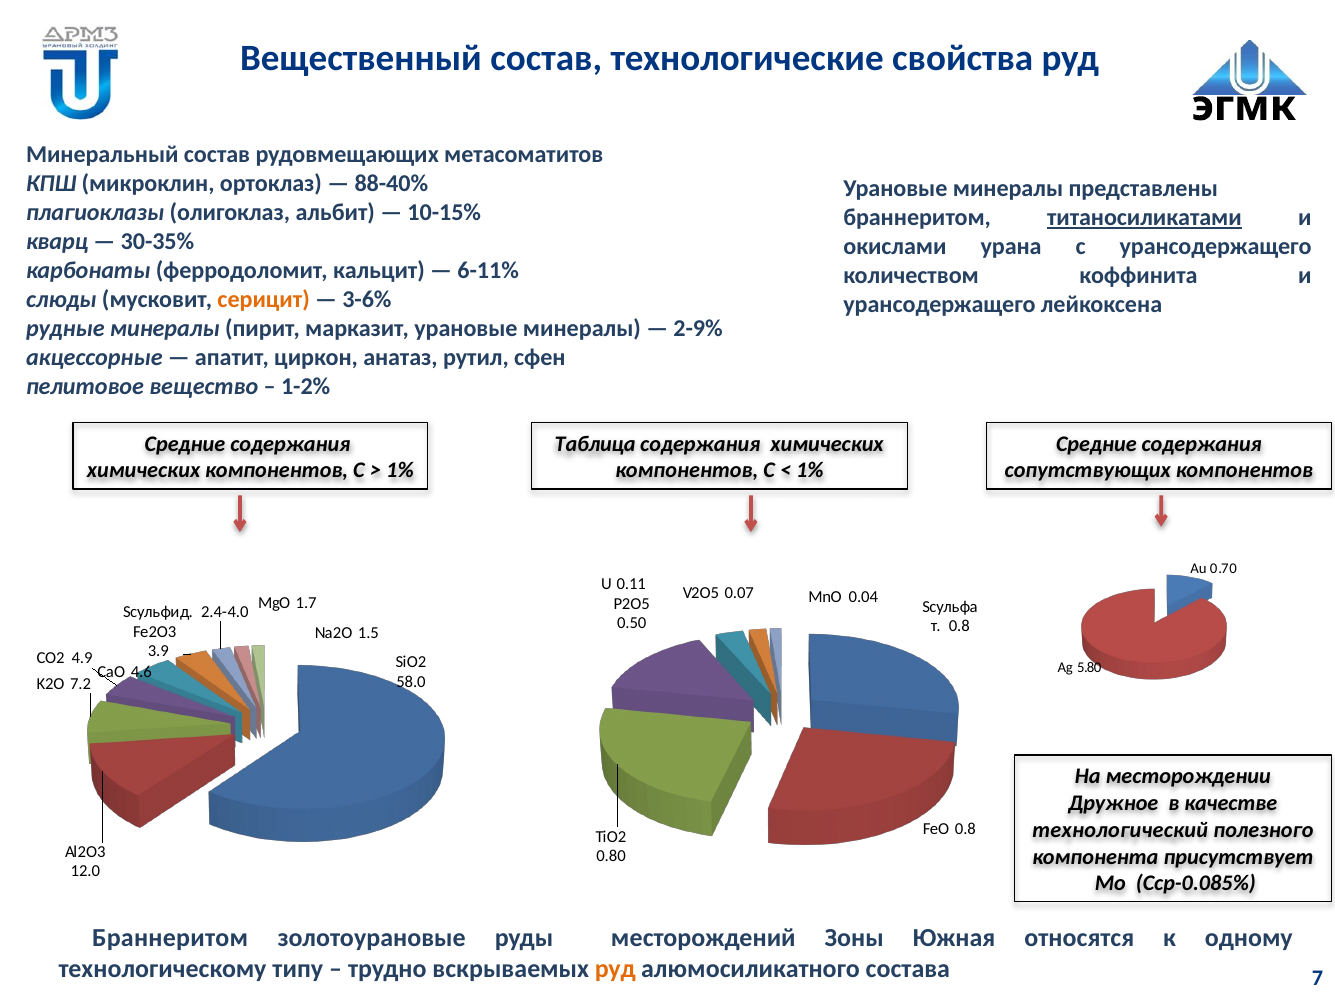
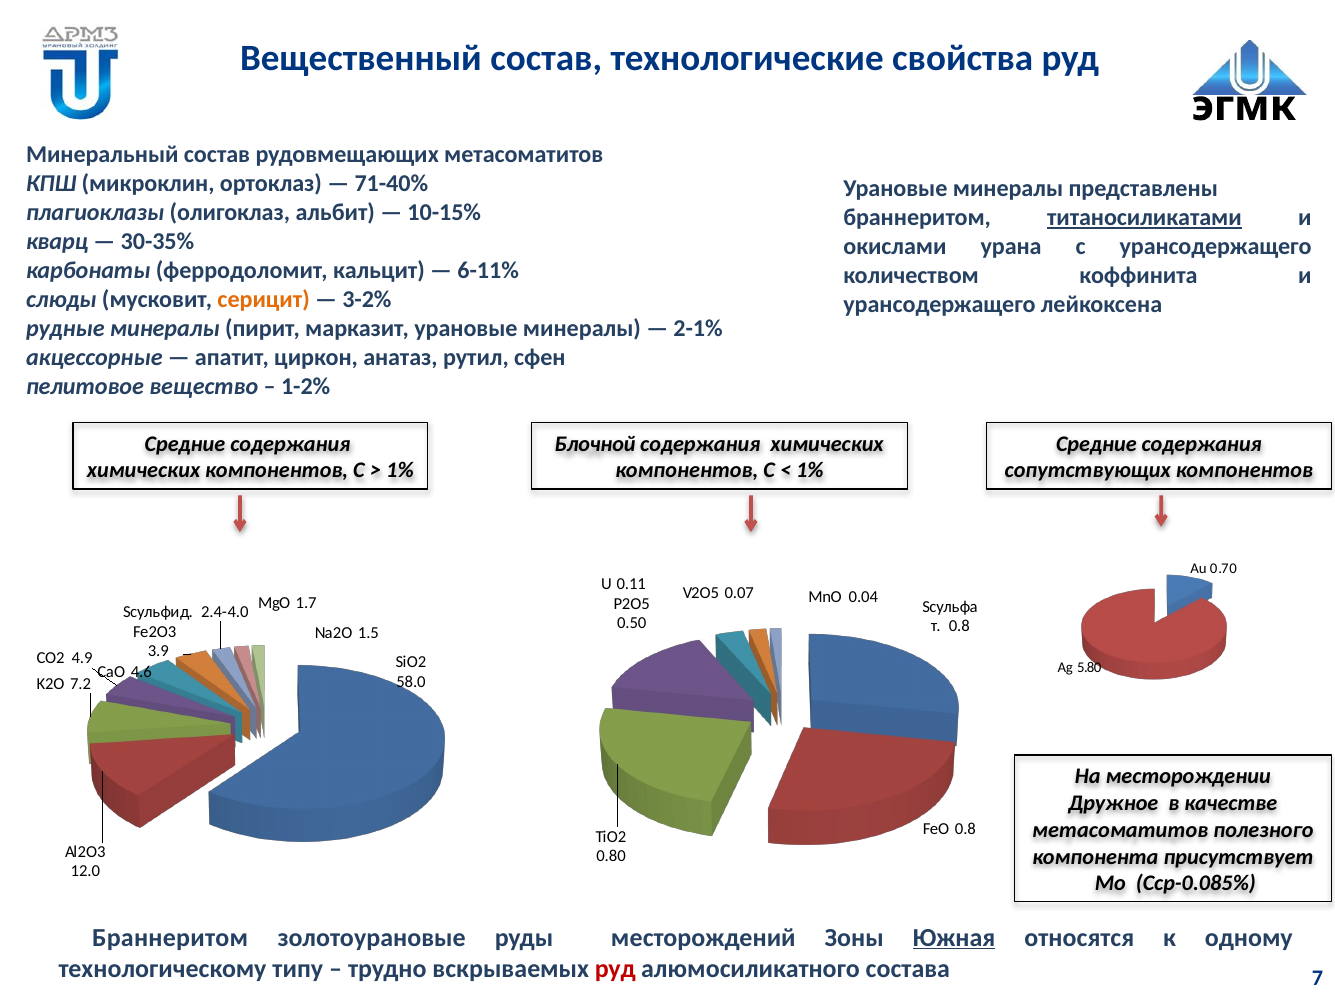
88-40%: 88-40% -> 71-40%
3-6%: 3-6% -> 3-2%
2-9%: 2-9% -> 2-1%
Таблица: Таблица -> Блочной
технологический at (1120, 830): технологический -> метасоматитов
Южная underline: none -> present
руд at (615, 969) colour: orange -> red
